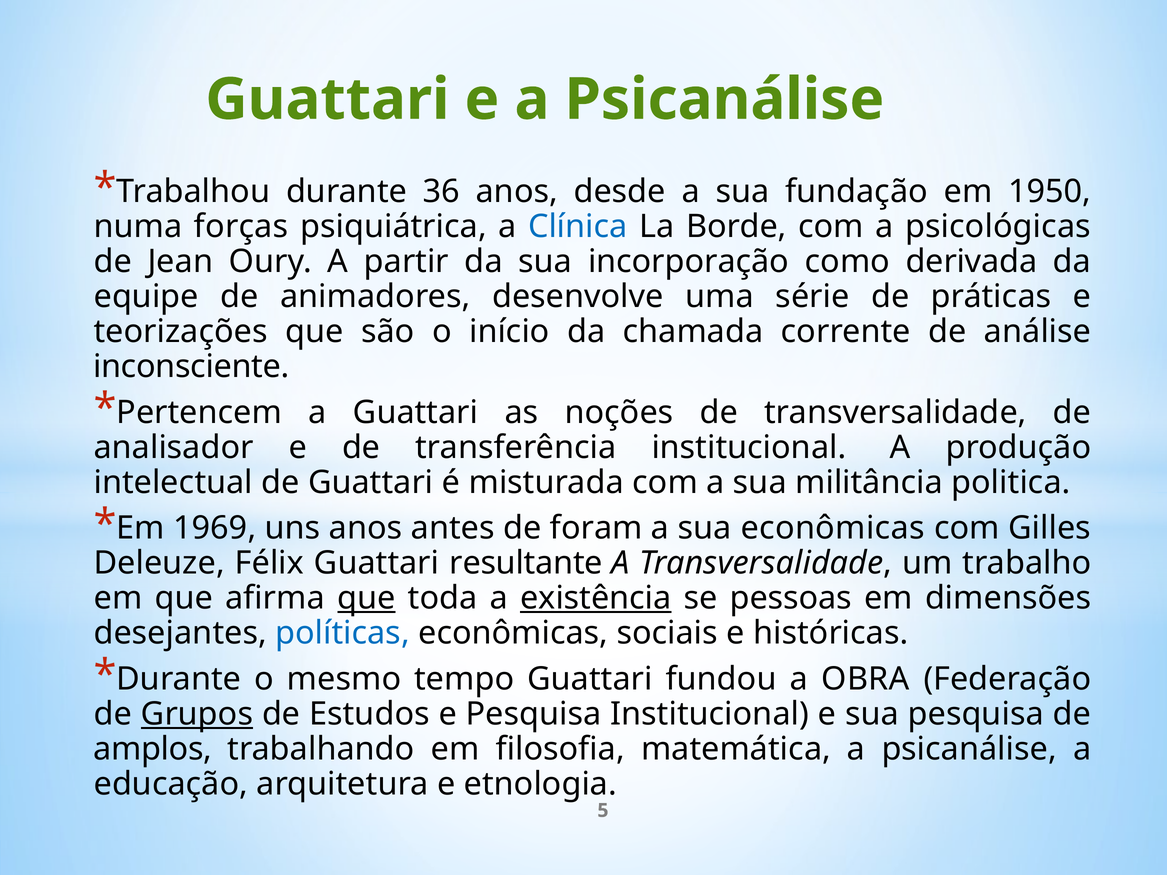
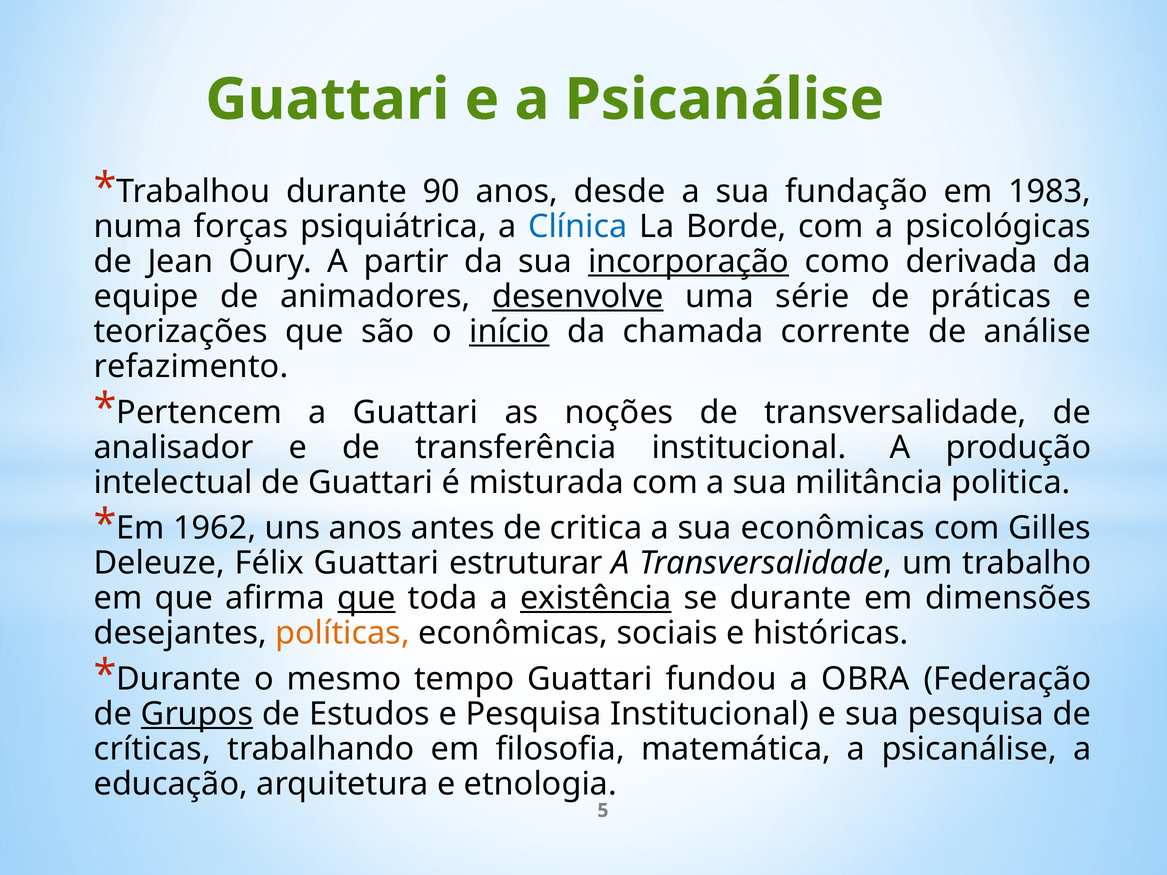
36: 36 -> 90
1950: 1950 -> 1983
incorporação underline: none -> present
desenvolve underline: none -> present
início underline: none -> present
inconsciente: inconsciente -> refazimento
1969: 1969 -> 1962
foram: foram -> critica
resultante: resultante -> estruturar
se pessoas: pessoas -> durante
políticas colour: blue -> orange
amplos: amplos -> críticas
